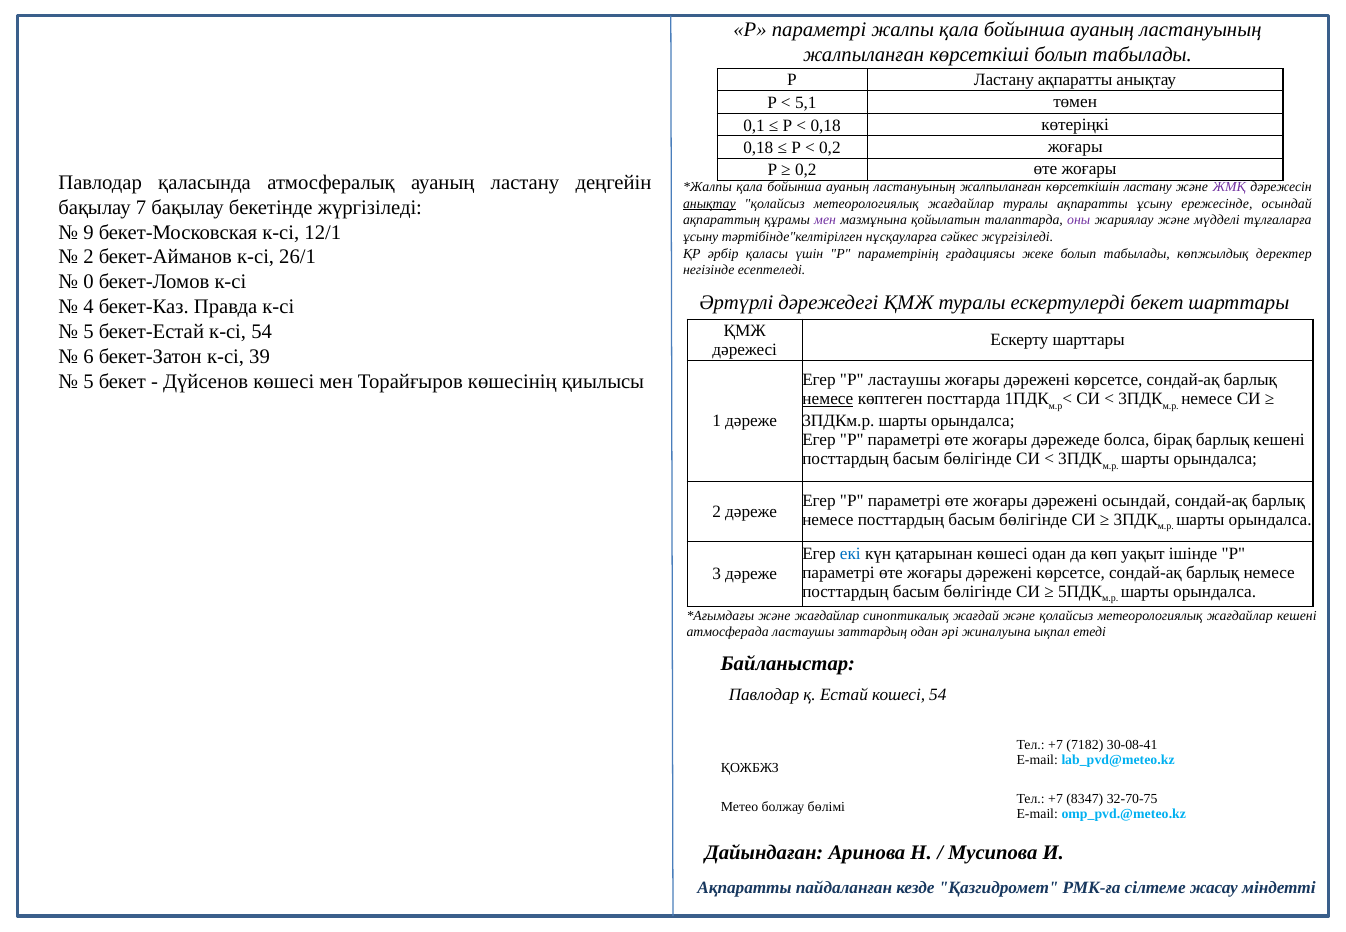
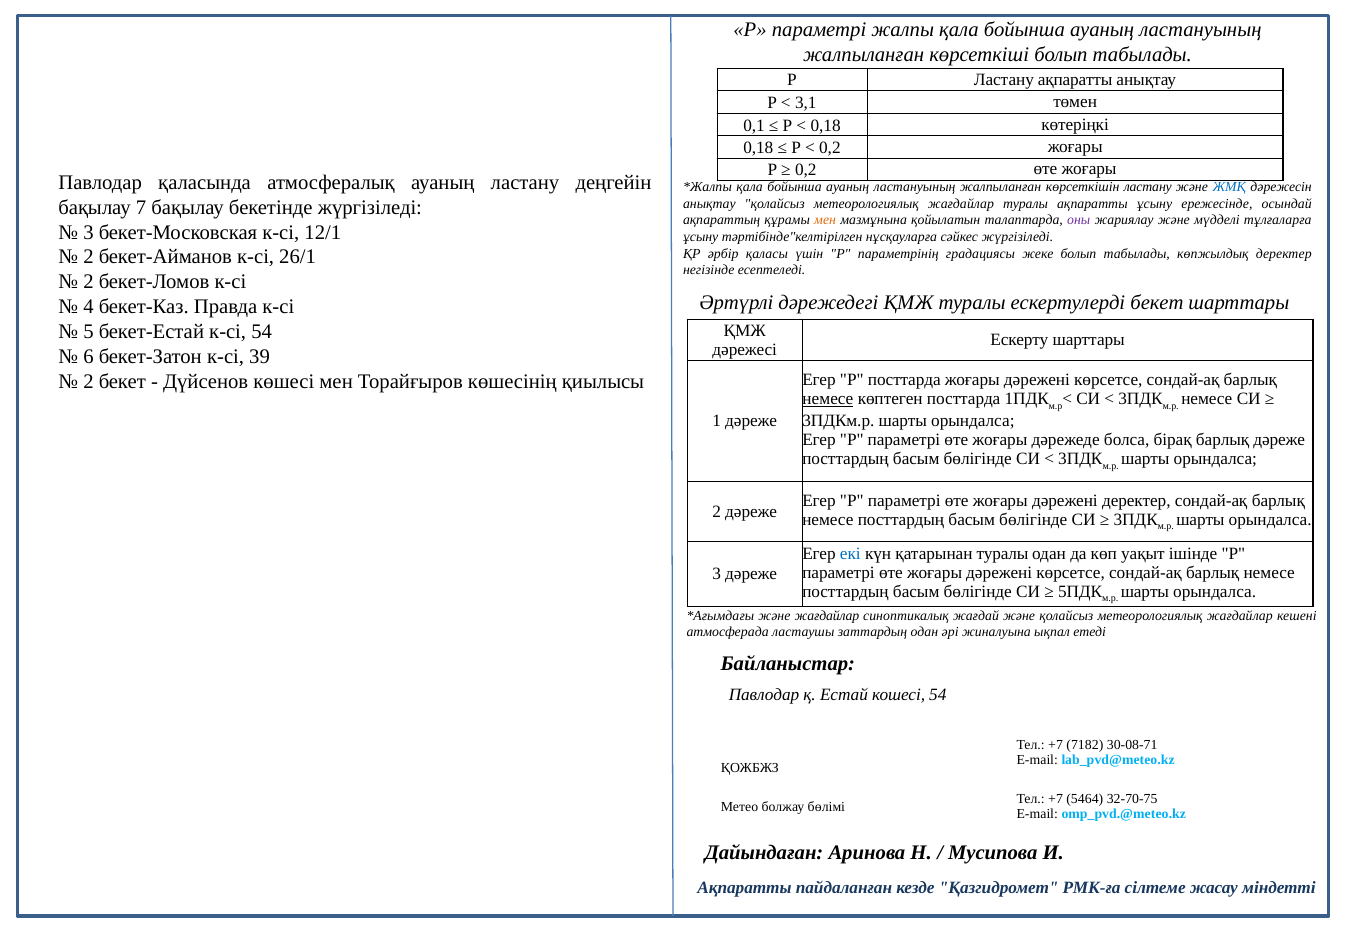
5,1: 5,1 -> 3,1
ЖМҚ colour: purple -> blue
анықтау at (709, 204) underline: present -> none
мен at (825, 220) colour: purple -> orange
9 at (88, 232): 9 -> 3
0 at (88, 282): 0 -> 2
5 at (88, 381): 5 -> 2
Р ластаушы: ластаушы -> посттарда
барлық кешені: кешені -> дәреже
дәрежені осындай: осындай -> деректер
қатарынан көшесі: көшесі -> туралы
30-08-41: 30-08-41 -> 30-08-71
8347: 8347 -> 5464
